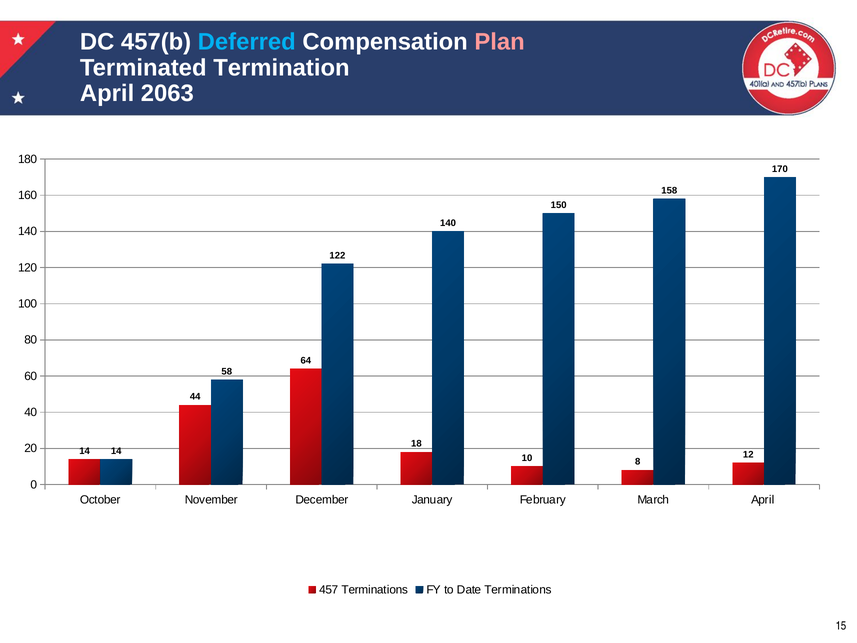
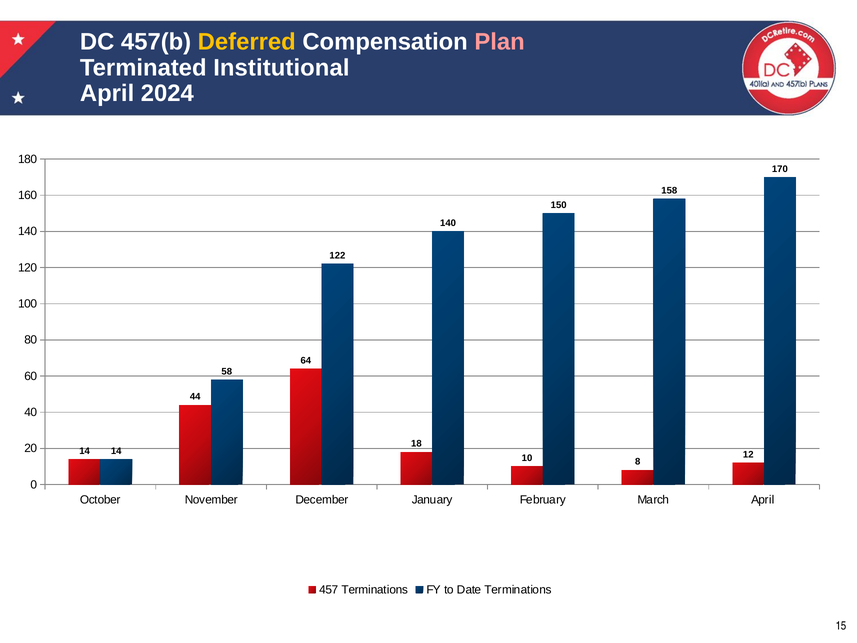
Deferred colour: light blue -> yellow
Termination: Termination -> Institutional
2063: 2063 -> 2024
